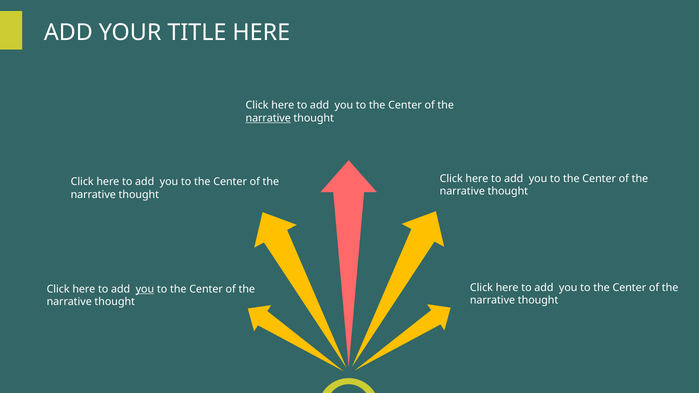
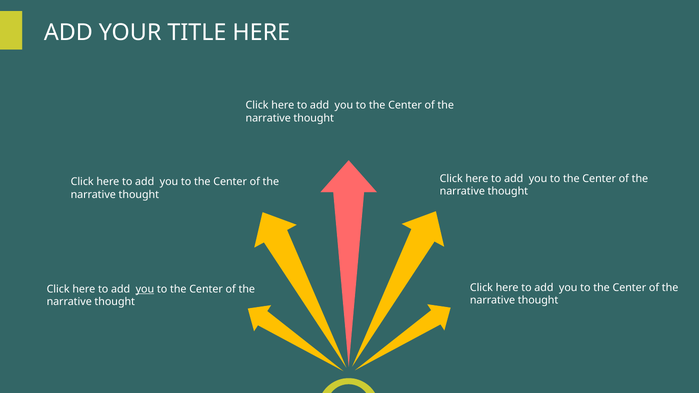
narrative at (268, 118) underline: present -> none
